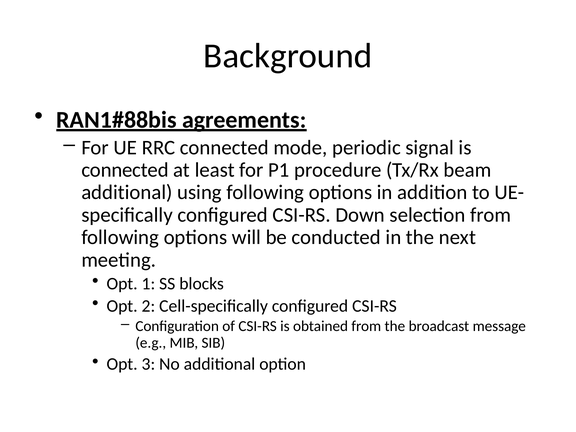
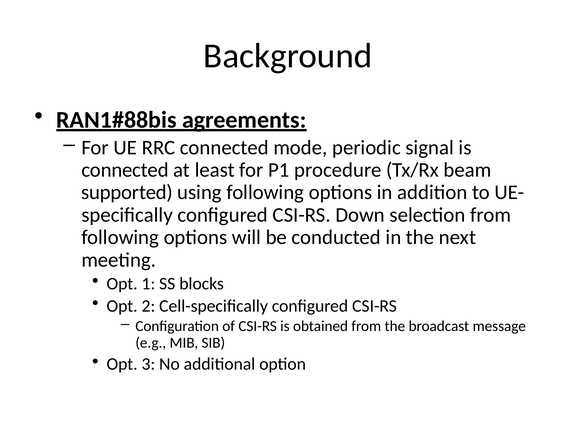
additional at (127, 192): additional -> supported
